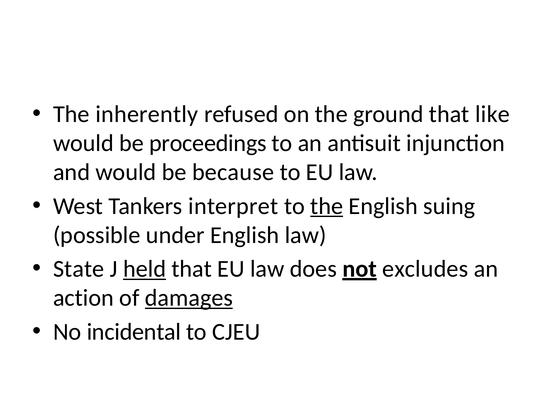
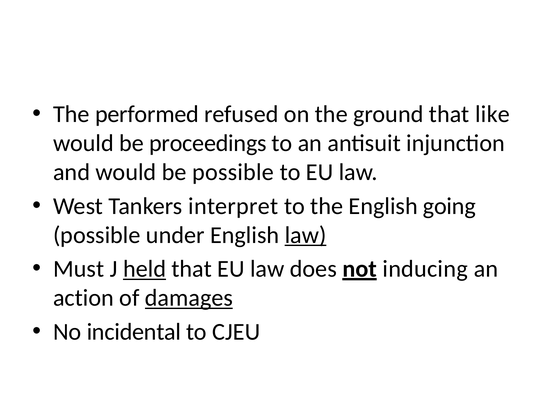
inherently: inherently -> performed
be because: because -> possible
the at (327, 206) underline: present -> none
suing: suing -> going
law at (306, 235) underline: none -> present
State: State -> Must
excludes: excludes -> inducing
